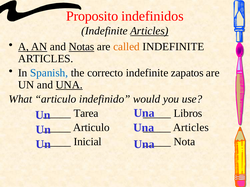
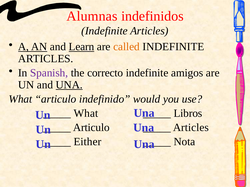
Proposito: Proposito -> Alumnas
Articles at (149, 31) underline: present -> none
Notas: Notas -> Learn
Spanish colour: blue -> purple
zapatos: zapatos -> amigos
Tarea at (86, 113): Tarea -> What
Inicial: Inicial -> Either
